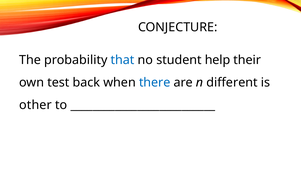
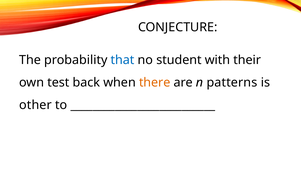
help: help -> with
there colour: blue -> orange
different: different -> patterns
